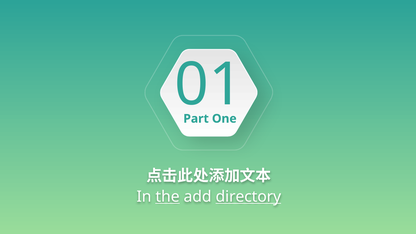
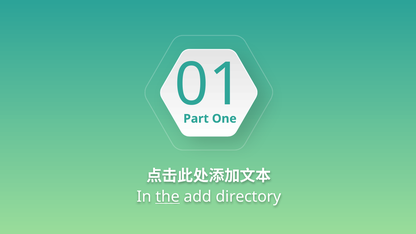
directory underline: present -> none
